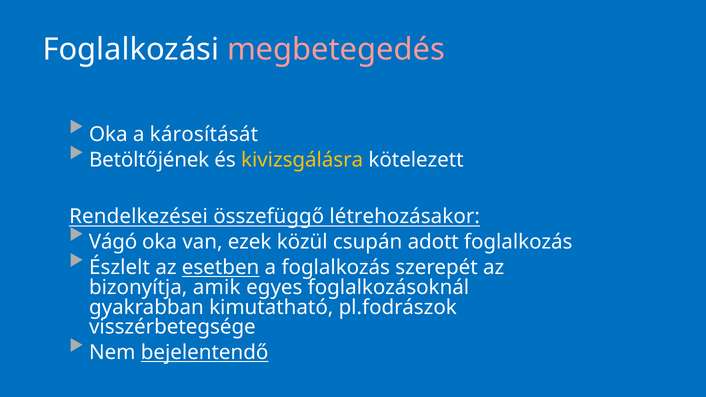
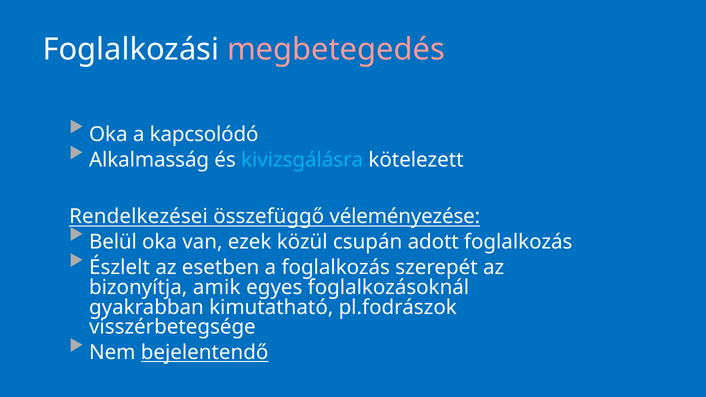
károsítását: károsítását -> kapcsolódó
Betöltőjének: Betöltőjének -> Alkalmasság
kivizsgálásra colour: yellow -> light blue
létrehozásakor: létrehozásakor -> véleményezése
Vágó: Vágó -> Belül
esetben underline: present -> none
